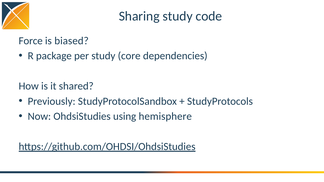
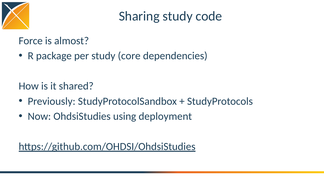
biased: biased -> almost
hemisphere: hemisphere -> deployment
